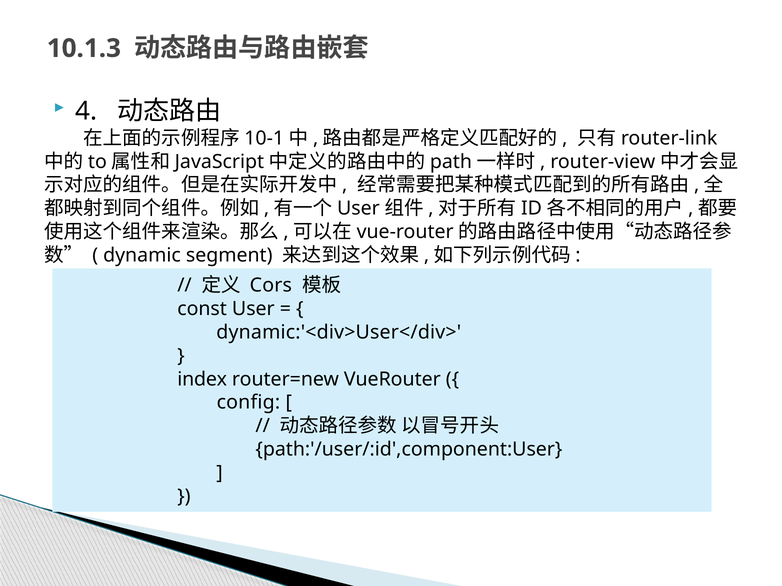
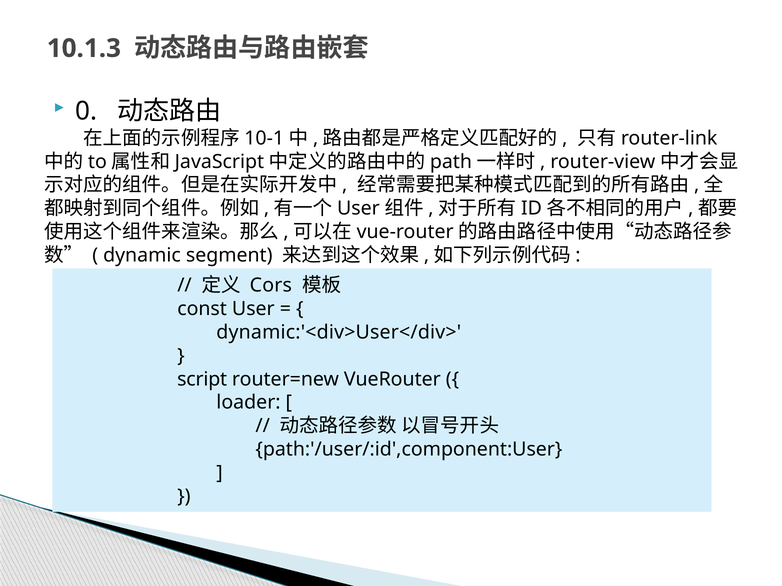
4: 4 -> 0
index: index -> script
config: config -> loader
